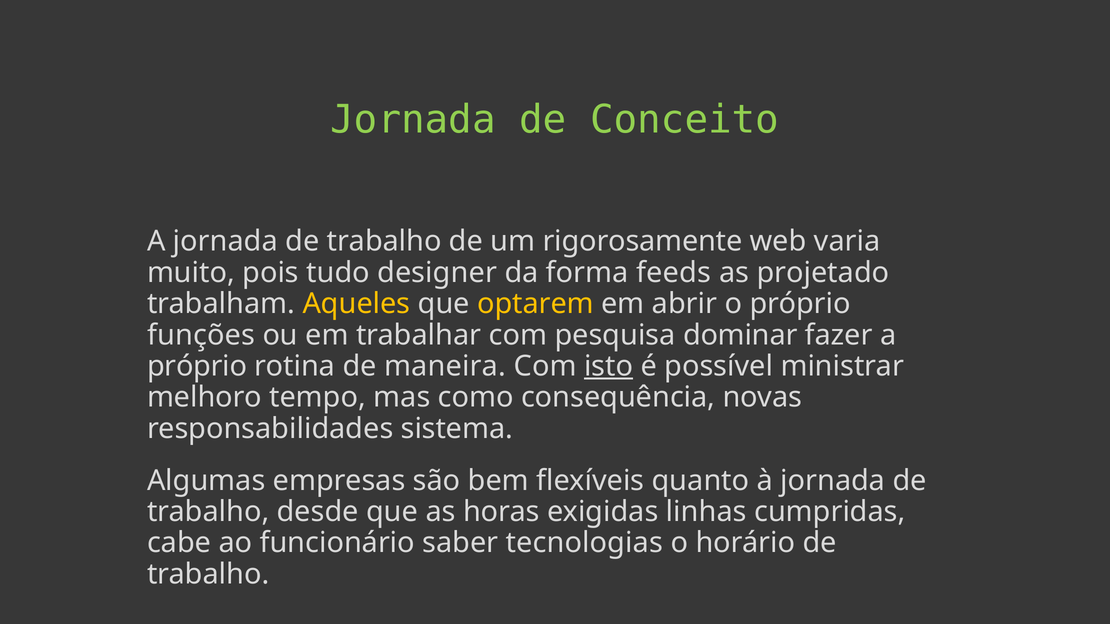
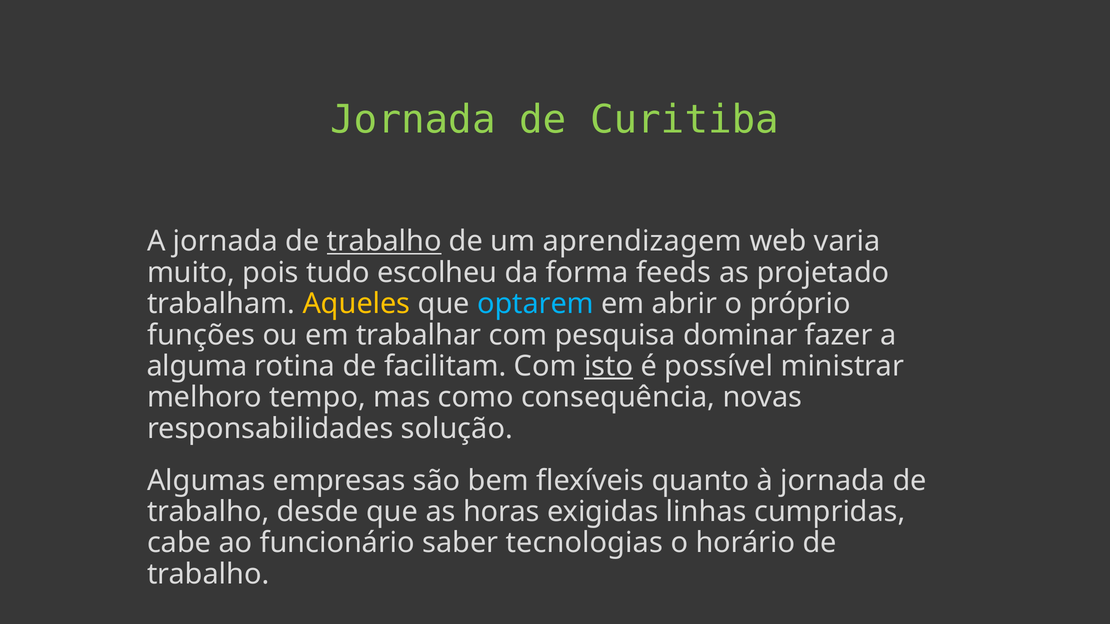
Conceito: Conceito -> Curitiba
trabalho at (384, 242) underline: none -> present
rigorosamente: rigorosamente -> aprendizagem
designer: designer -> escolheu
optarem colour: yellow -> light blue
próprio at (197, 366): próprio -> alguma
maneira: maneira -> facilitam
sistema: sistema -> solução
